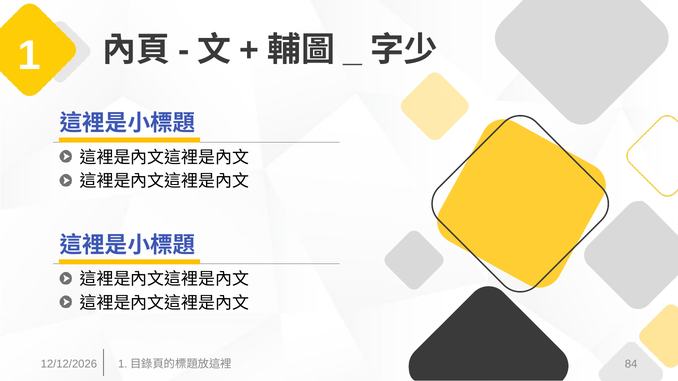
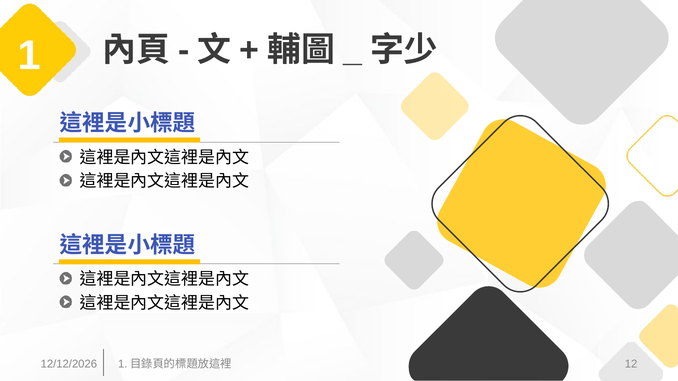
84: 84 -> 12
